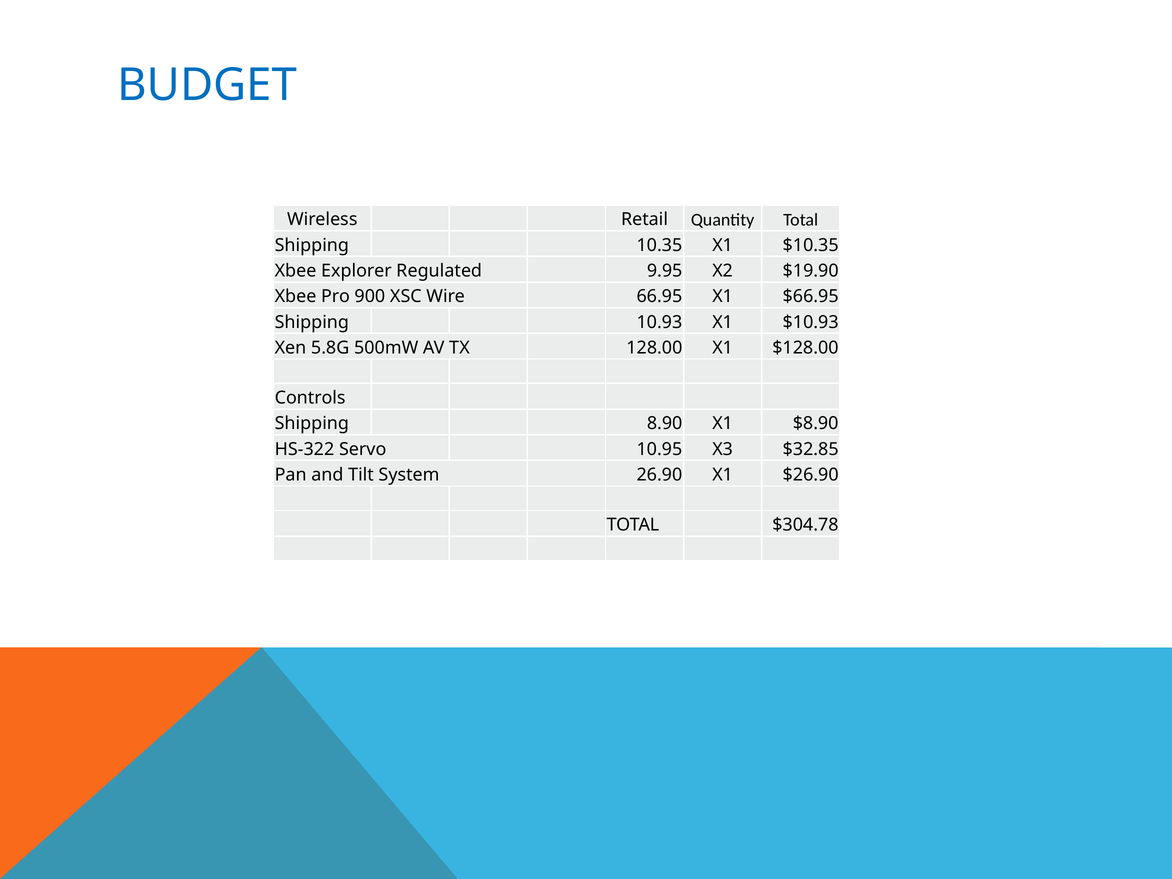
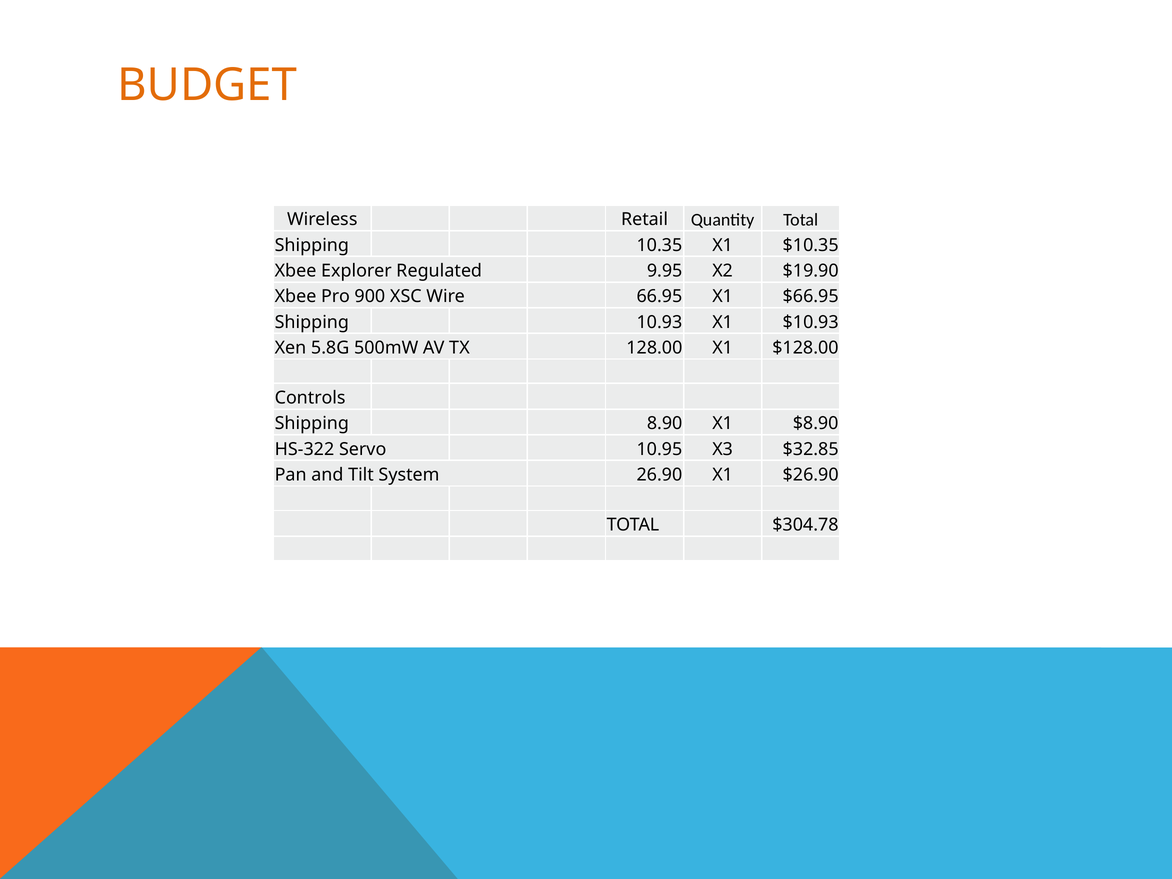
BUDGET colour: blue -> orange
